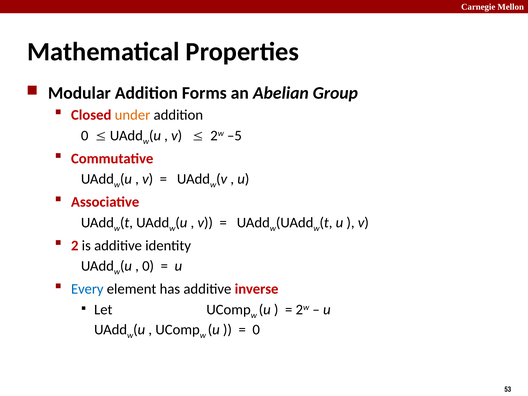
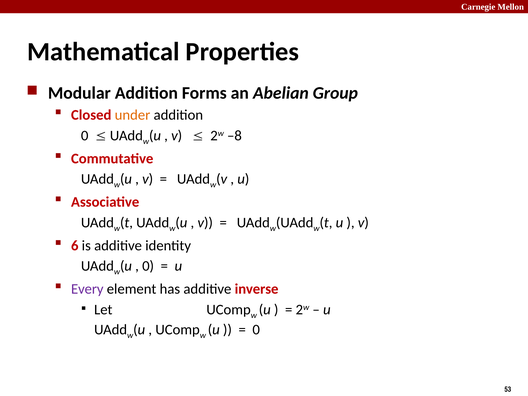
–5: –5 -> –8
2: 2 -> 6
Every colour: blue -> purple
